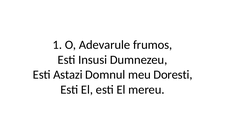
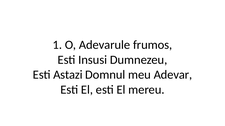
Doresti: Doresti -> Adevar
